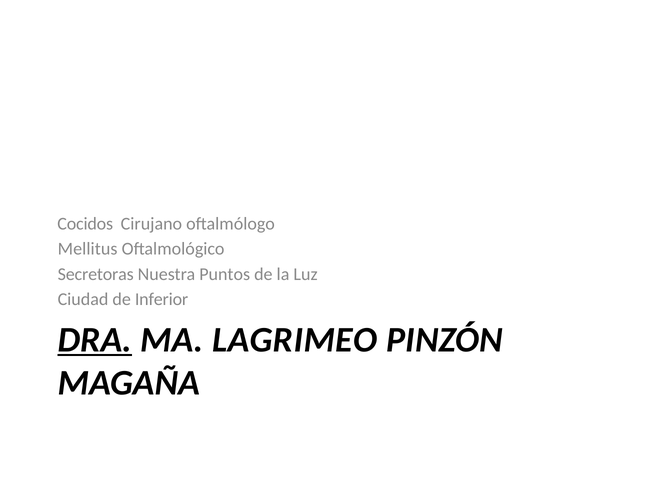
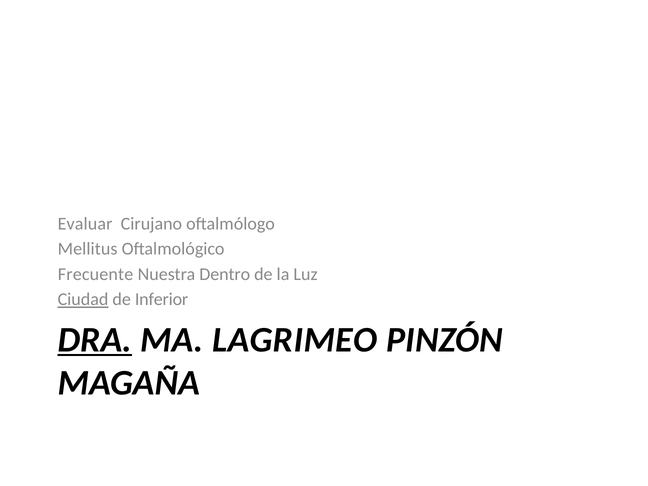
Cocidos: Cocidos -> Evaluar
Secretoras: Secretoras -> Frecuente
Puntos: Puntos -> Dentro
Ciudad underline: none -> present
